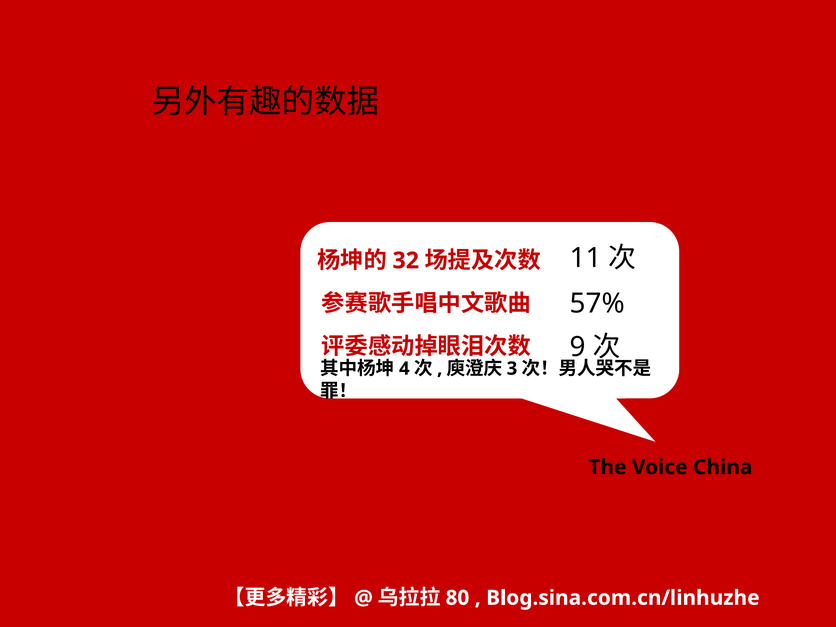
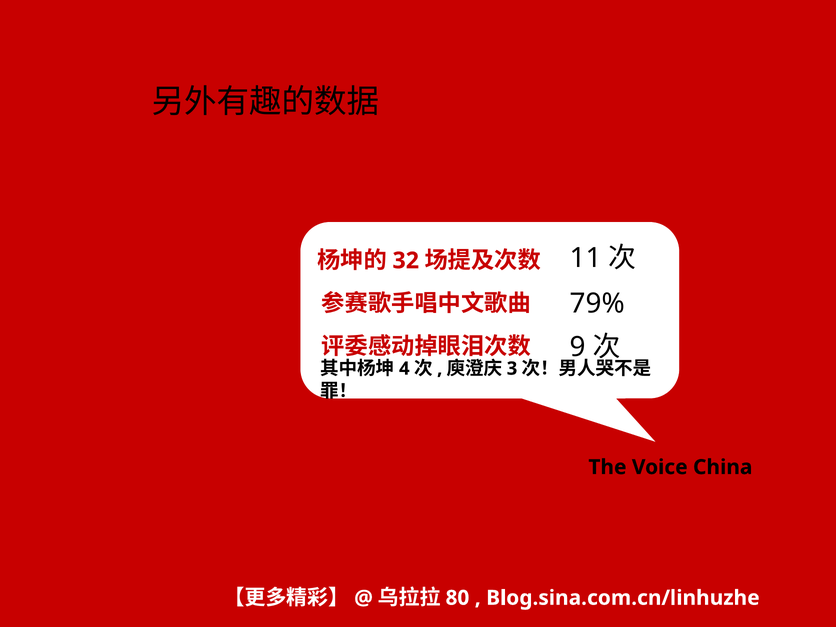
57%: 57% -> 79%
